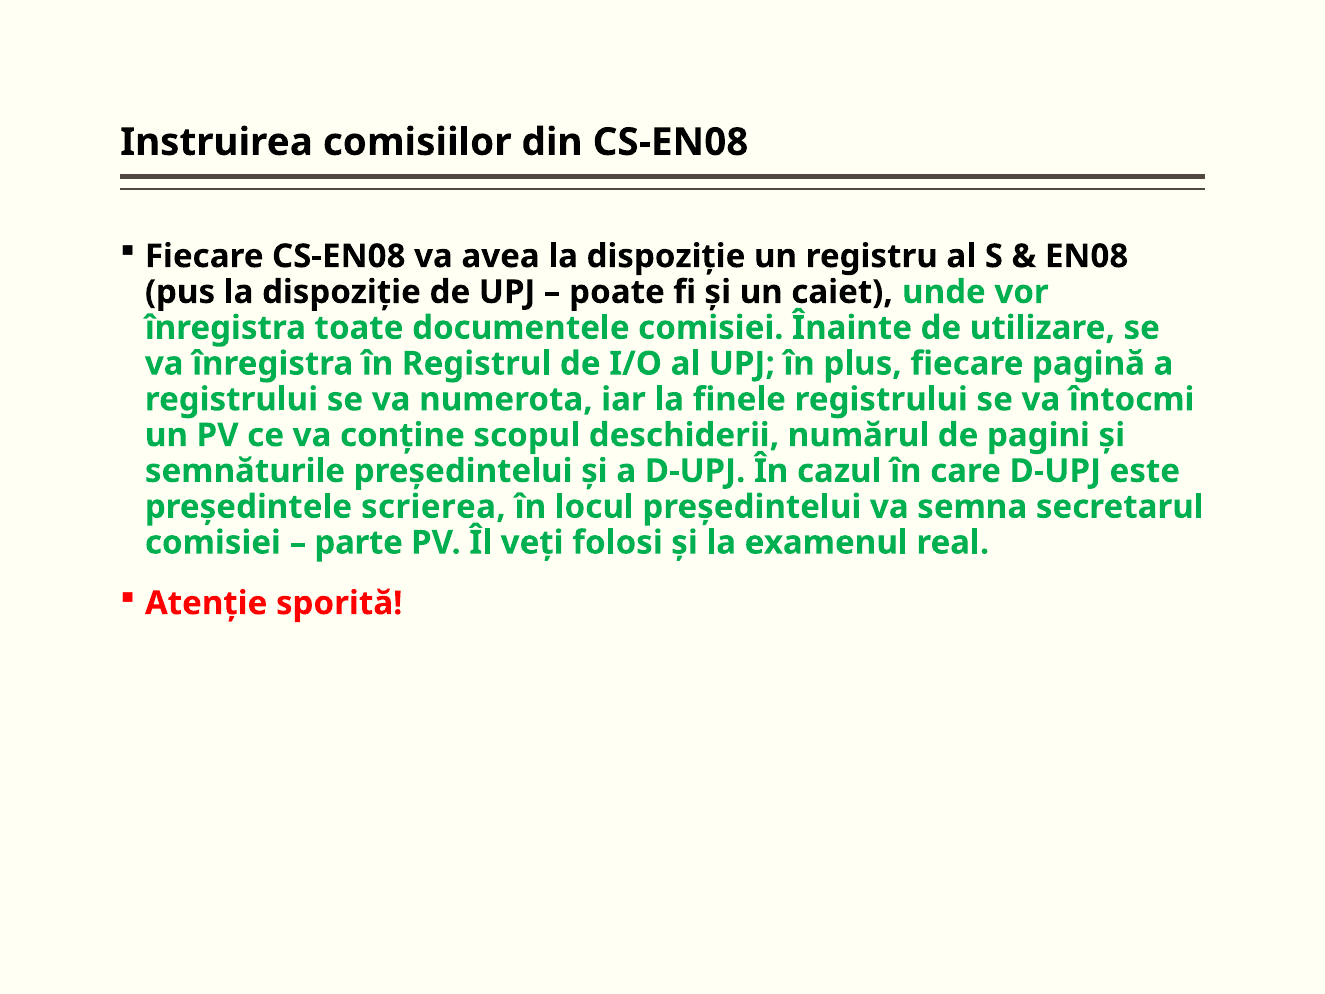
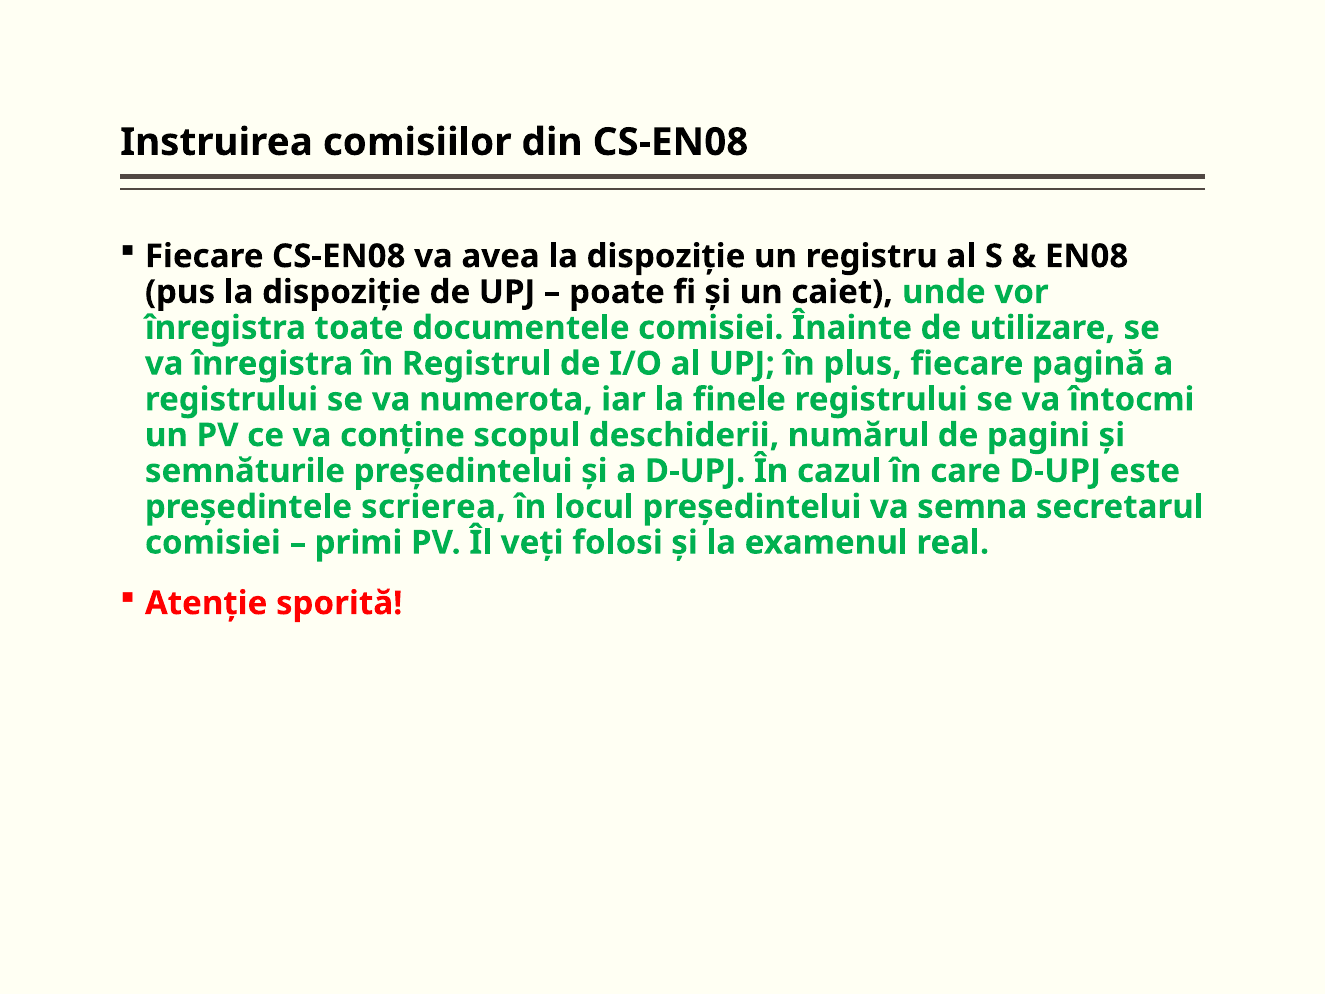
parte: parte -> primi
